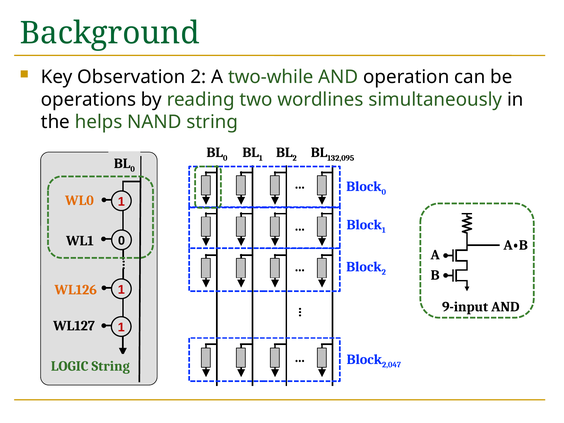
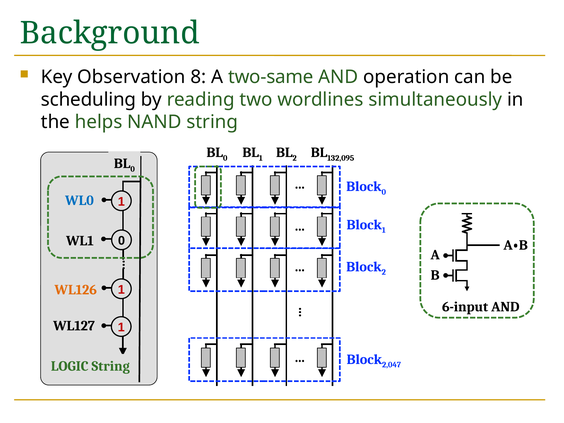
Observation 2: 2 -> 8
two-while: two-while -> two-same
operations: operations -> scheduling
WL0 colour: orange -> blue
9-input: 9-input -> 6-input
